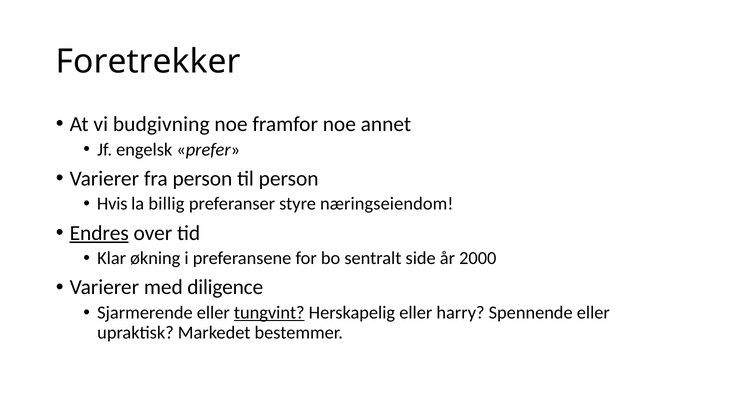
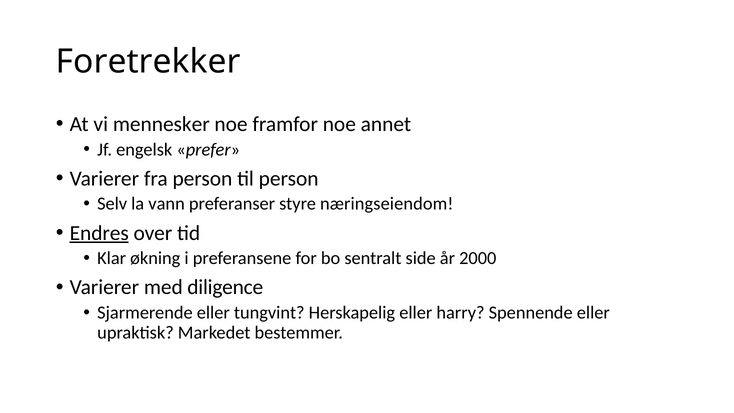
budgivning: budgivning -> mennesker
Hvis: Hvis -> Selv
billig: billig -> vann
tungvint underline: present -> none
